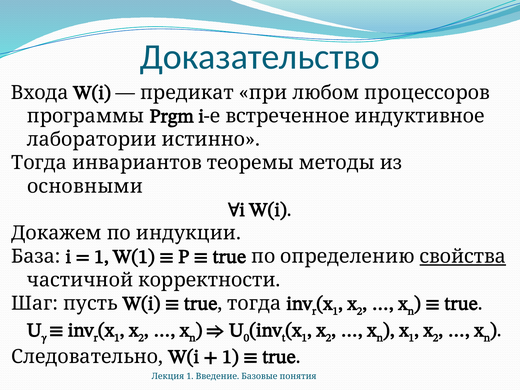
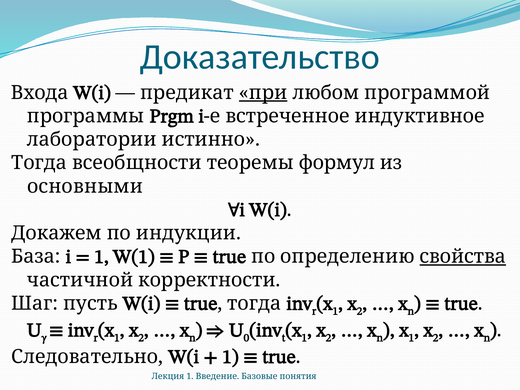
при underline: none -> present
процессоров: процессоров -> программой
инвариантов: инвариантов -> всеобщности
методы: методы -> формул
